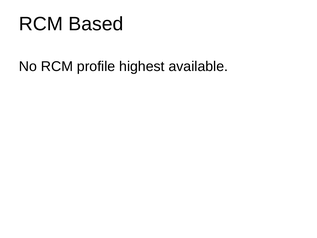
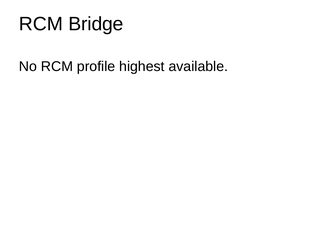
Based: Based -> Bridge
